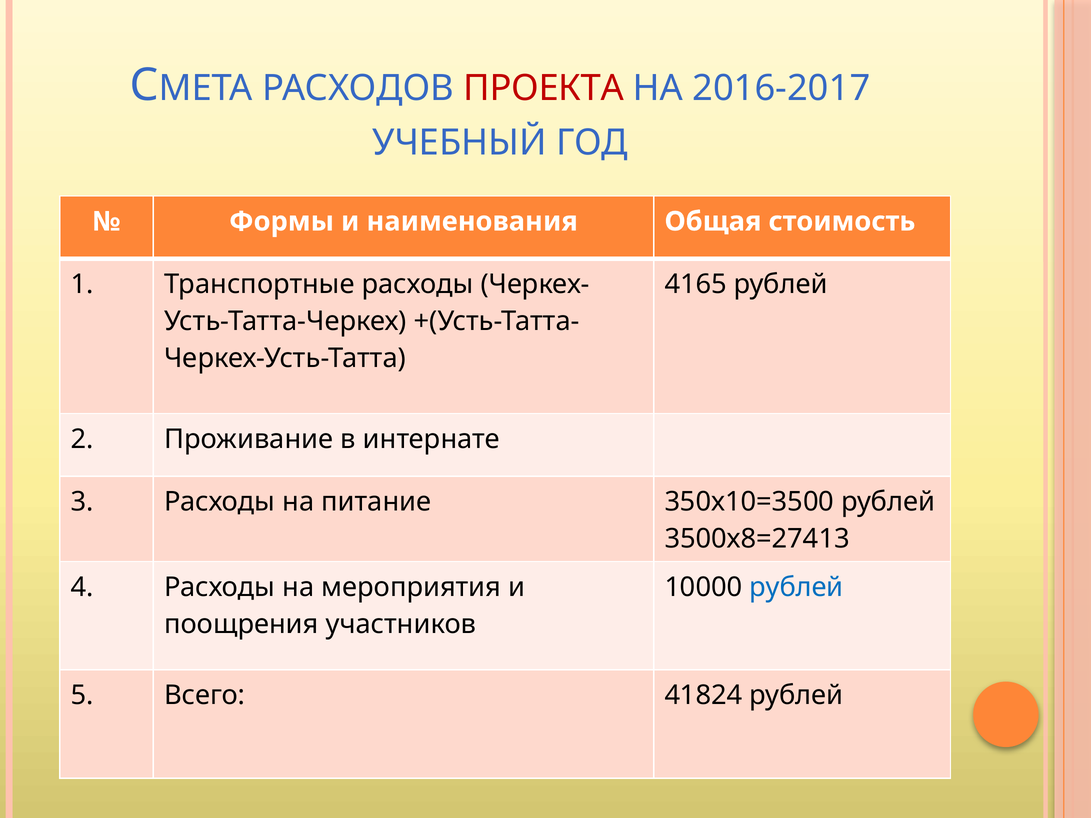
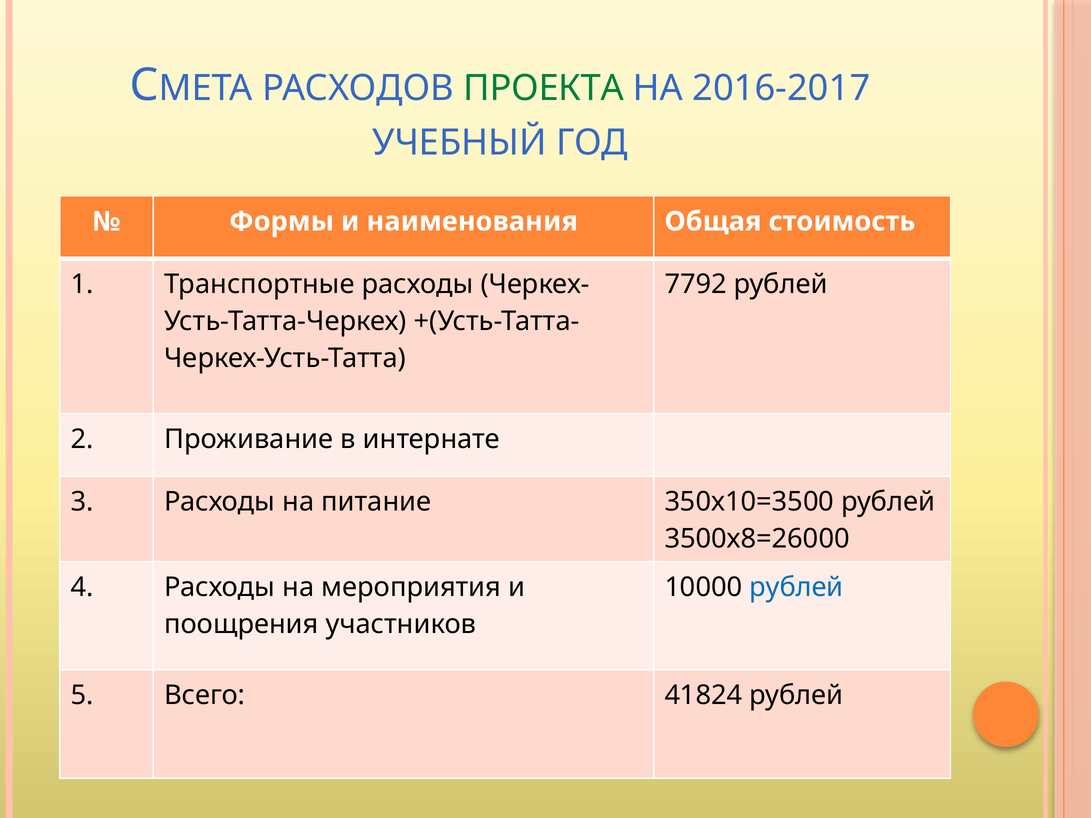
ПРОЕКТА colour: red -> green
4165: 4165 -> 7792
3500х8=27413: 3500х8=27413 -> 3500х8=26000
